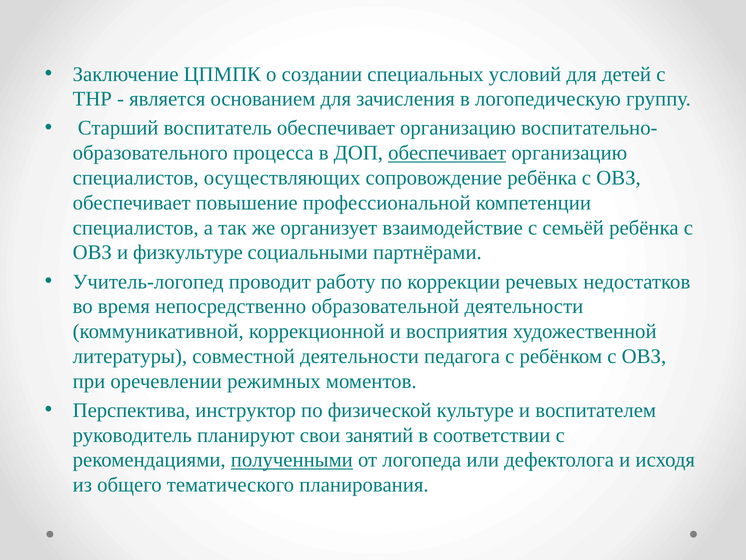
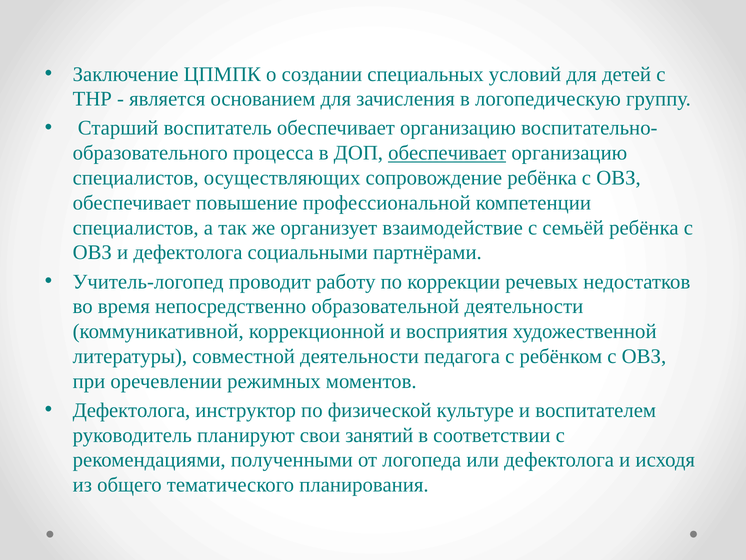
и физкультуре: физкультуре -> дефектолога
Перспектива at (132, 410): Перспектива -> Дефектолога
полученными underline: present -> none
